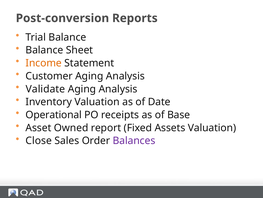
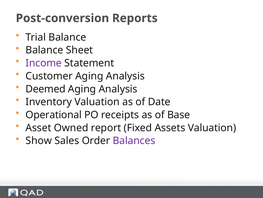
Income colour: orange -> purple
Validate: Validate -> Deemed
Close: Close -> Show
